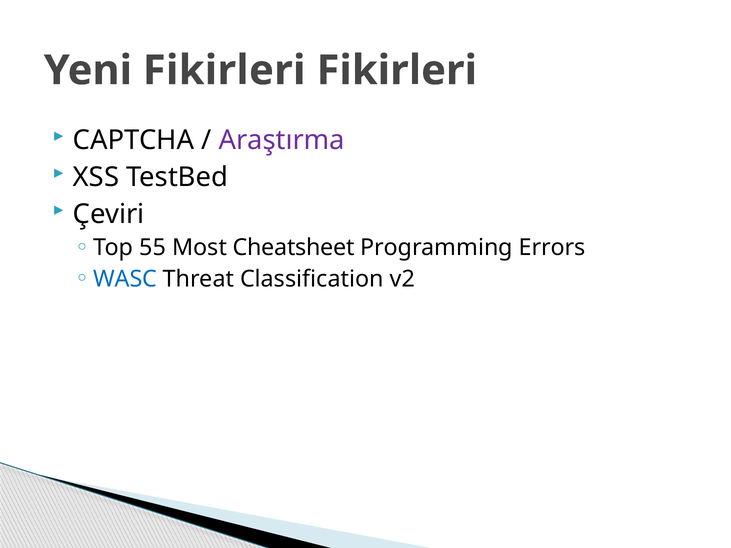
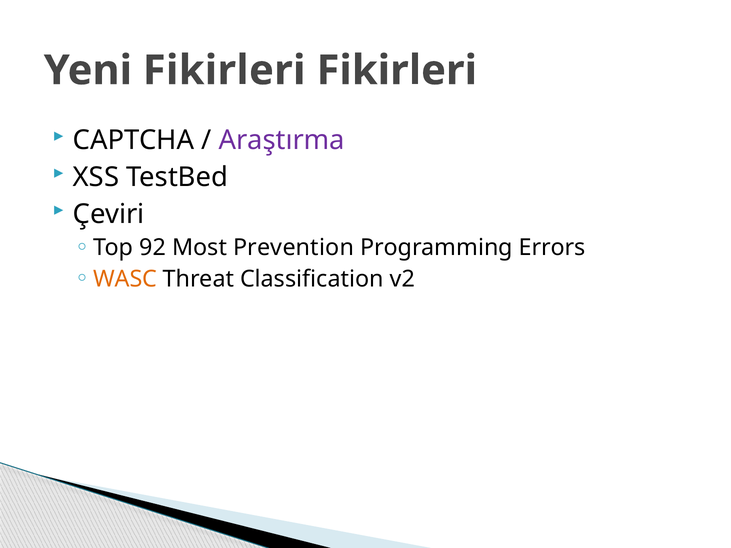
55: 55 -> 92
Cheatsheet: Cheatsheet -> Prevention
WASC colour: blue -> orange
